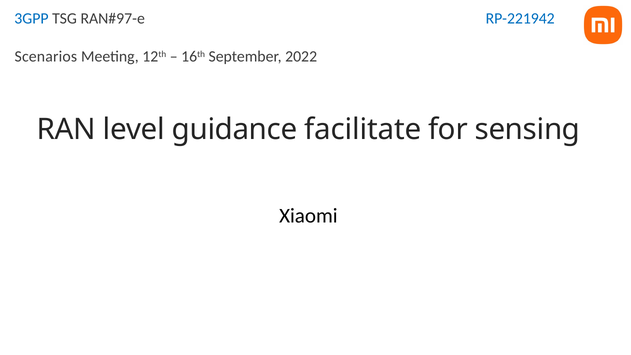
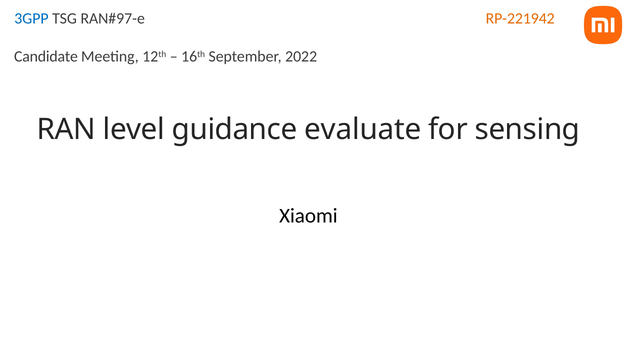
RP-221942 colour: blue -> orange
Scenarios: Scenarios -> Candidate
facilitate: facilitate -> evaluate
